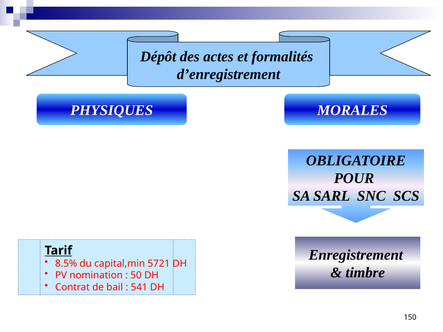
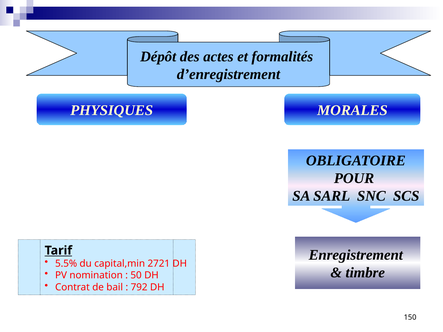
8.5%: 8.5% -> 5.5%
5721: 5721 -> 2721
541: 541 -> 792
